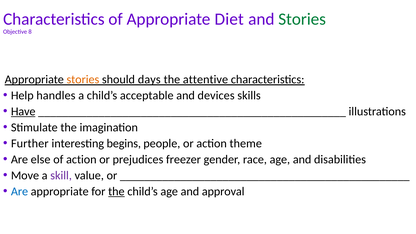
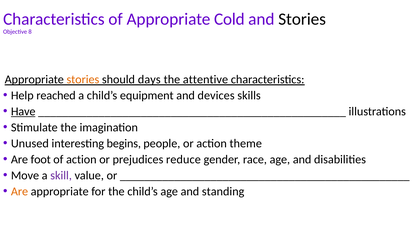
Diet: Diet -> Cold
Stories at (302, 19) colour: green -> black
handles: handles -> reached
acceptable: acceptable -> equipment
Further: Further -> Unused
else: else -> foot
freezer: freezer -> reduce
Are at (19, 192) colour: blue -> orange
the at (116, 192) underline: present -> none
approval: approval -> standing
